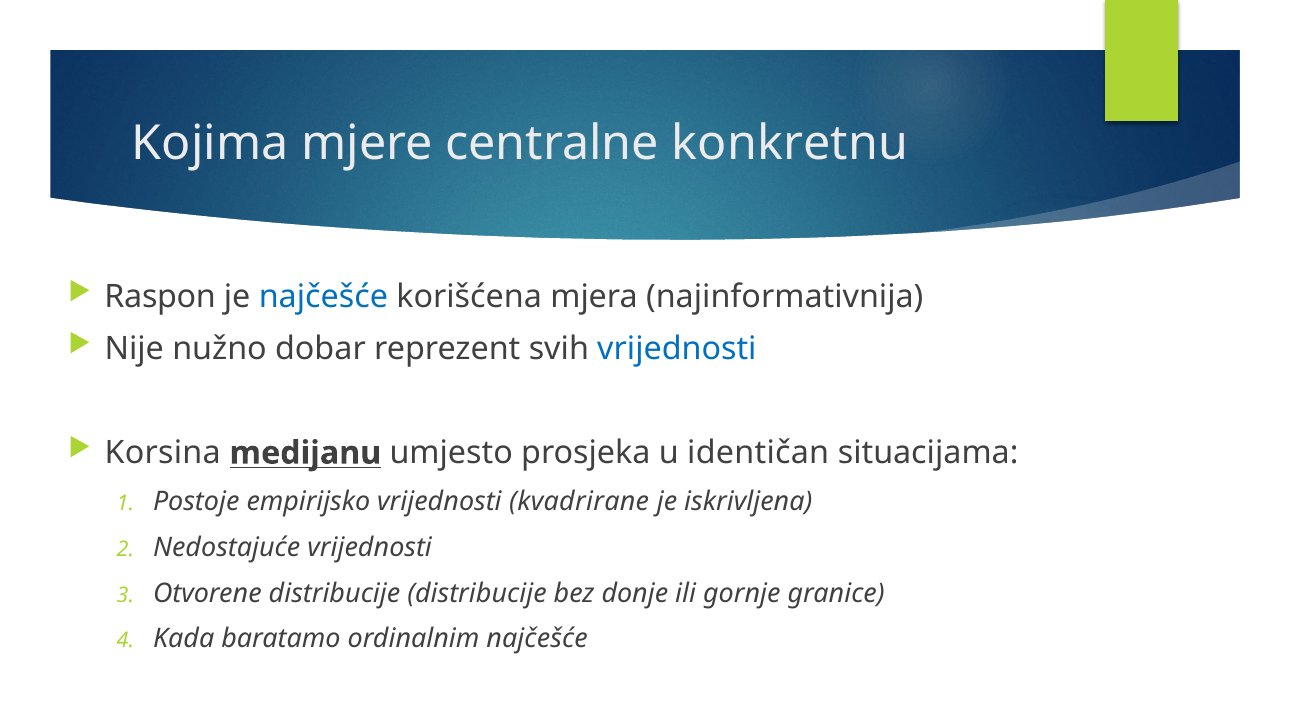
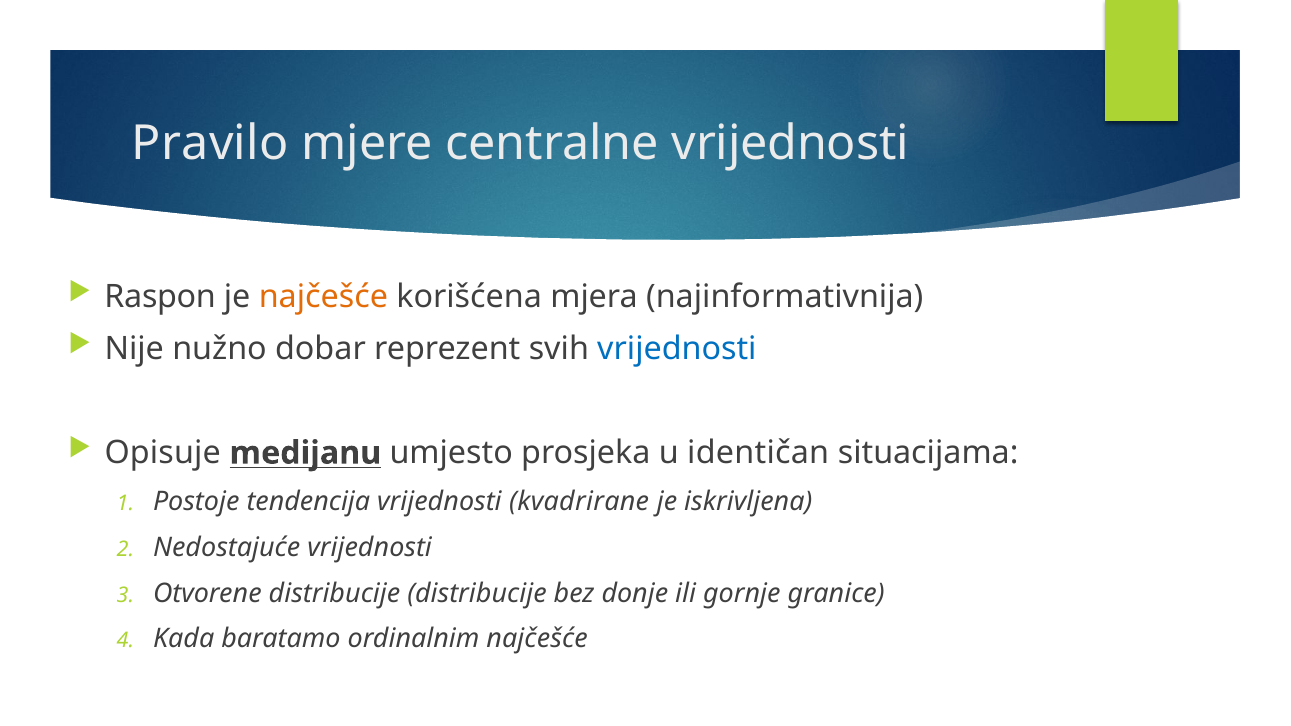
Kojima: Kojima -> Pravilo
centralne konkretnu: konkretnu -> vrijednosti
najčešće at (323, 297) colour: blue -> orange
Korsina: Korsina -> Opisuje
empirijsko: empirijsko -> tendencija
